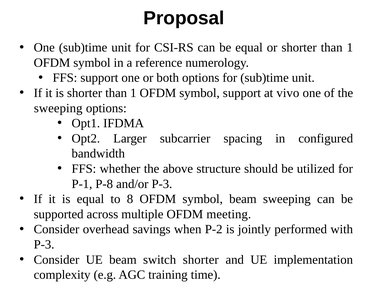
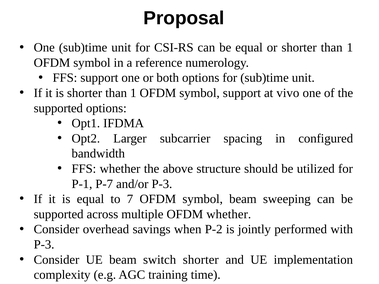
sweeping at (58, 108): sweeping -> supported
P-8: P-8 -> P-7
8: 8 -> 7
OFDM meeting: meeting -> whether
